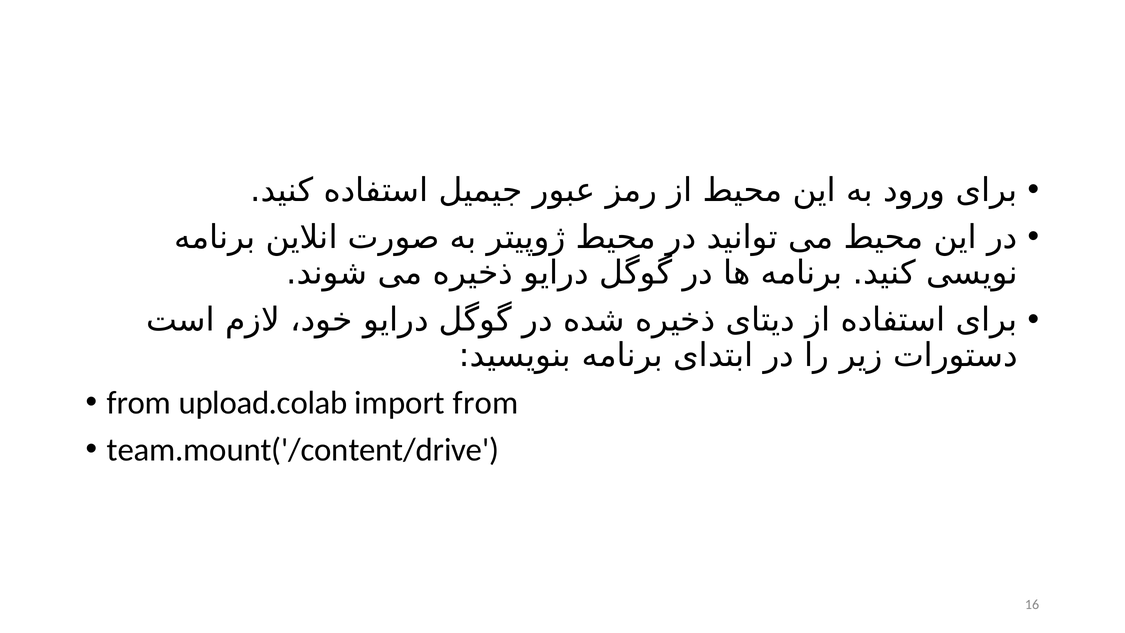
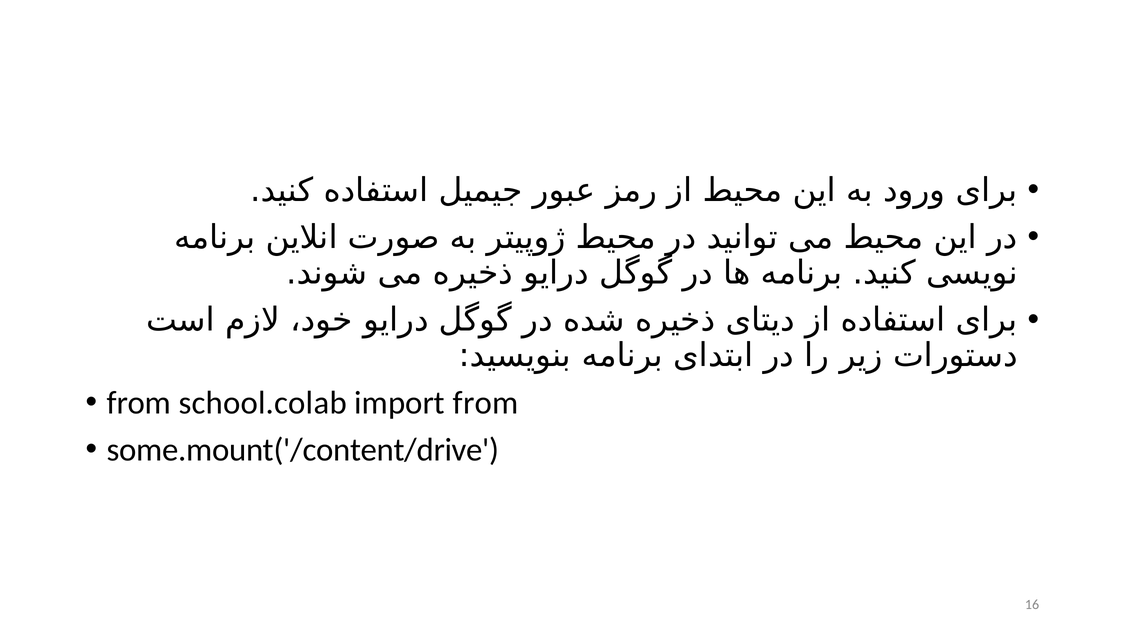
upload.colab: upload.colab -> school.colab
team.mount('/content/drive: team.mount('/content/drive -> some.mount('/content/drive
